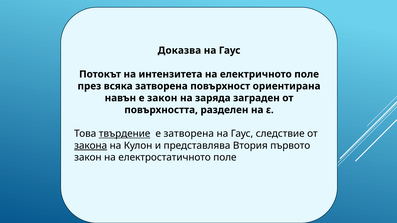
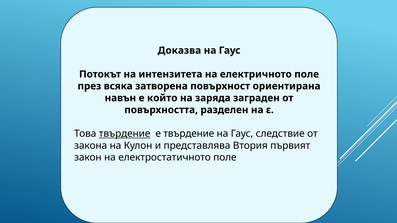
е закон: закон -> който
е затворена: затворена -> твърдение
закона underline: present -> none
първото: първото -> първият
